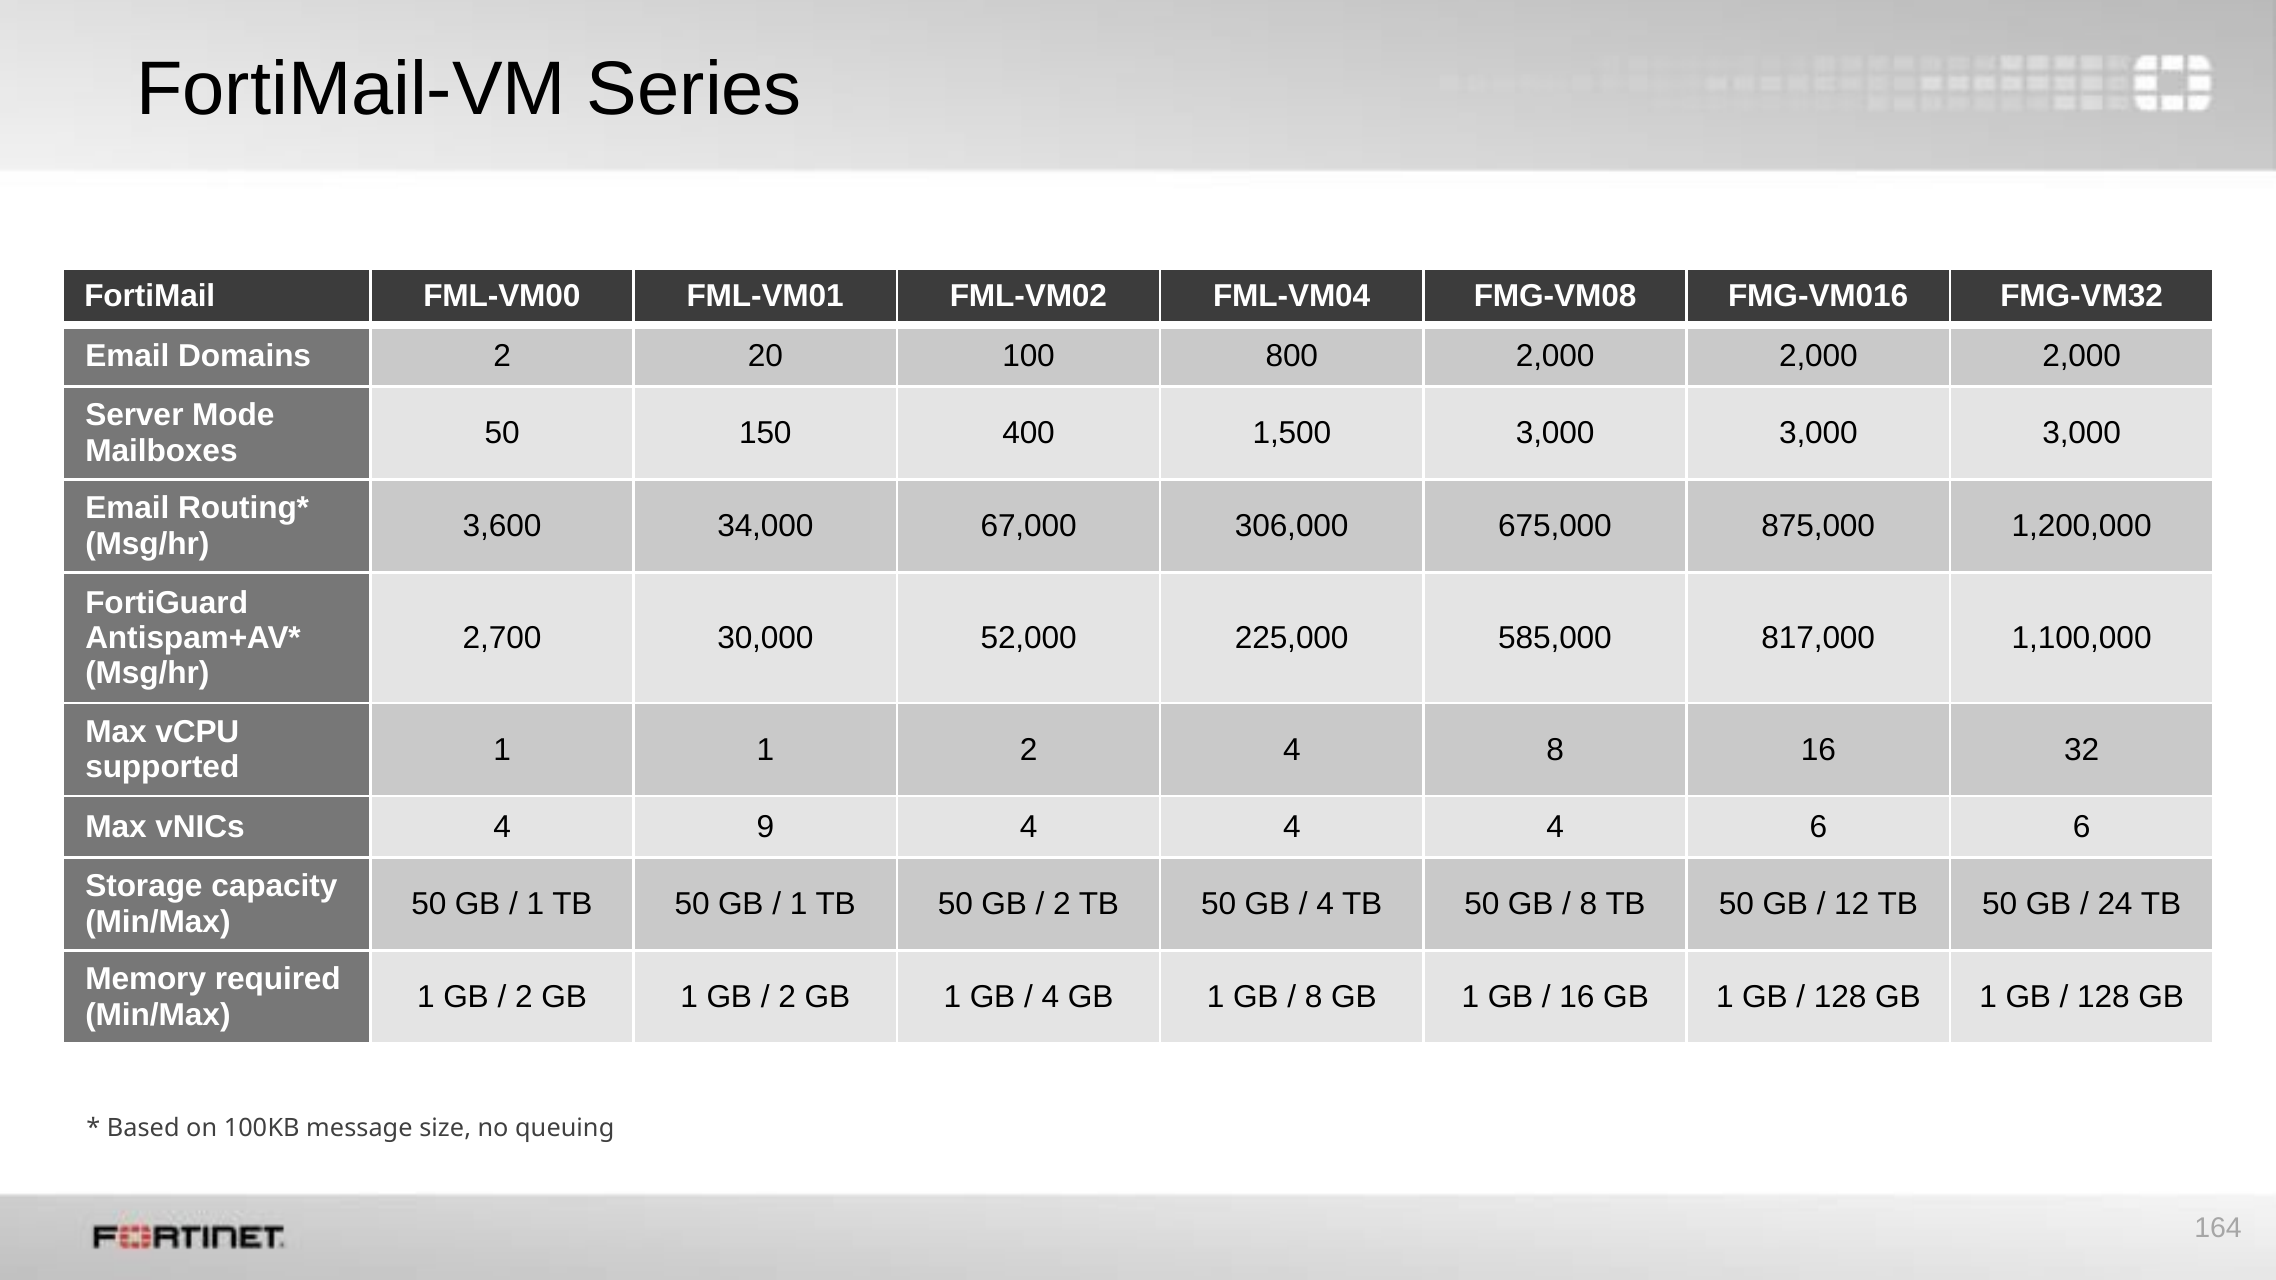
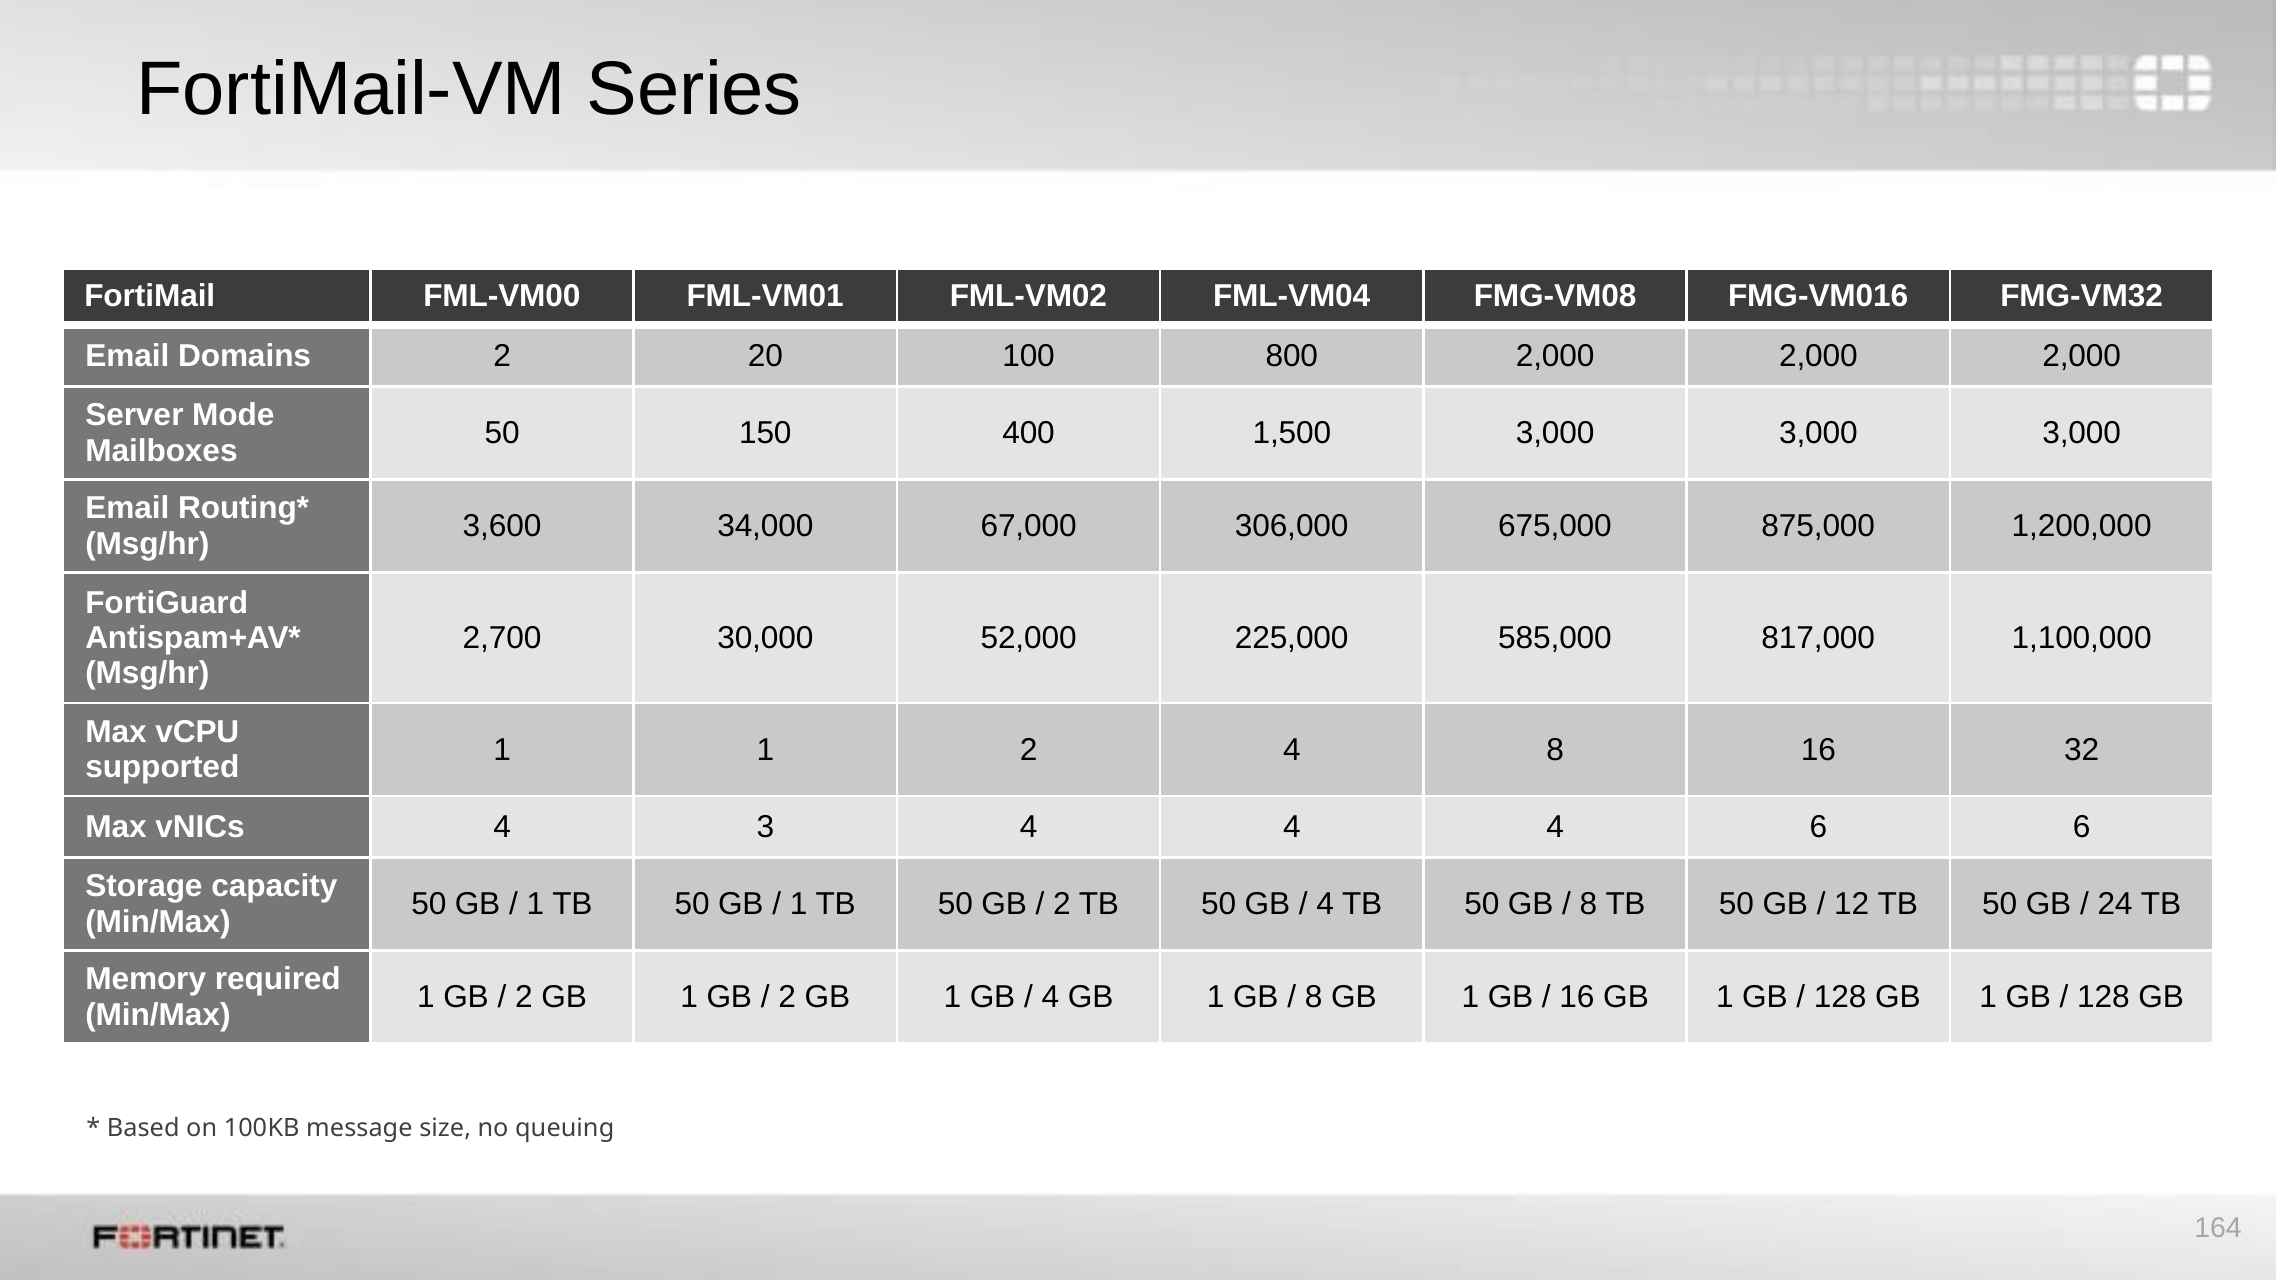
9: 9 -> 3
